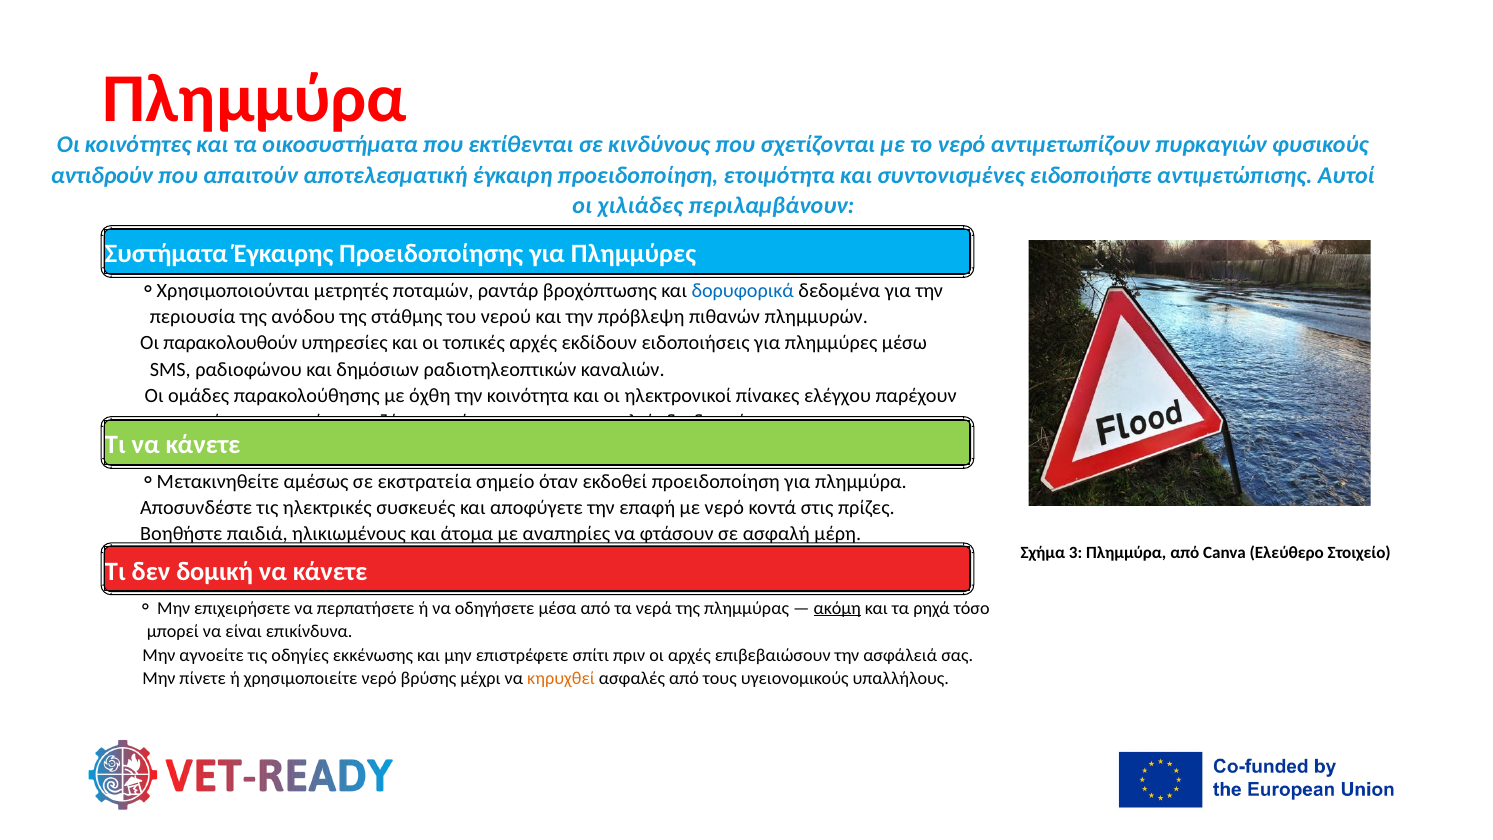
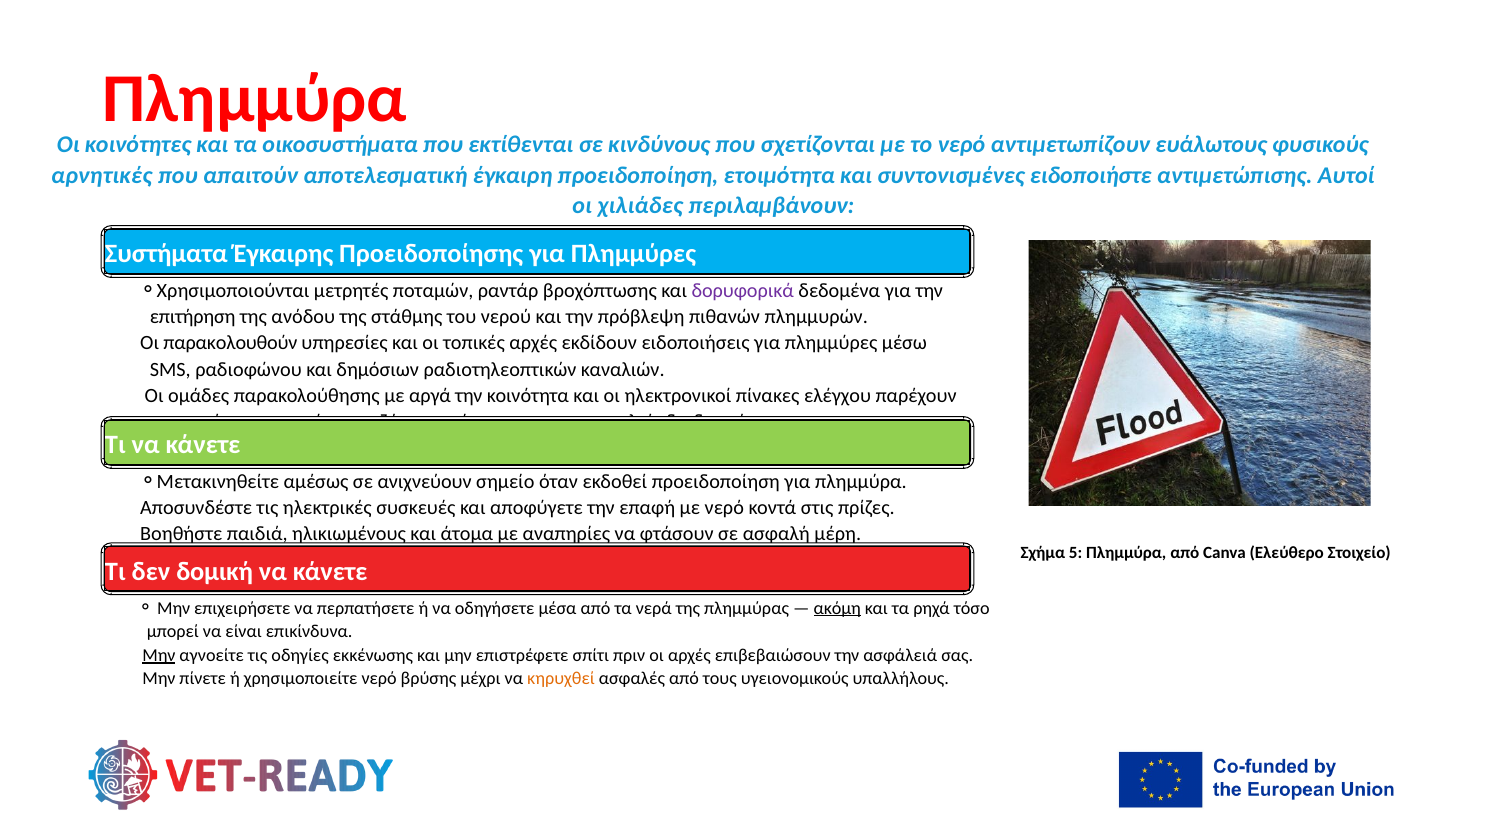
πυρκαγιών: πυρκαγιών -> ευάλωτους
αντιδρούν: αντιδρούν -> αρνητικές
δορυφορικά colour: blue -> purple
περιουσία: περιουσία -> επιτήρηση
όχθη: όχθη -> αργά
εκστρατεία: εκστρατεία -> ανιχνεύουν
3: 3 -> 5
Μην at (159, 655) underline: none -> present
